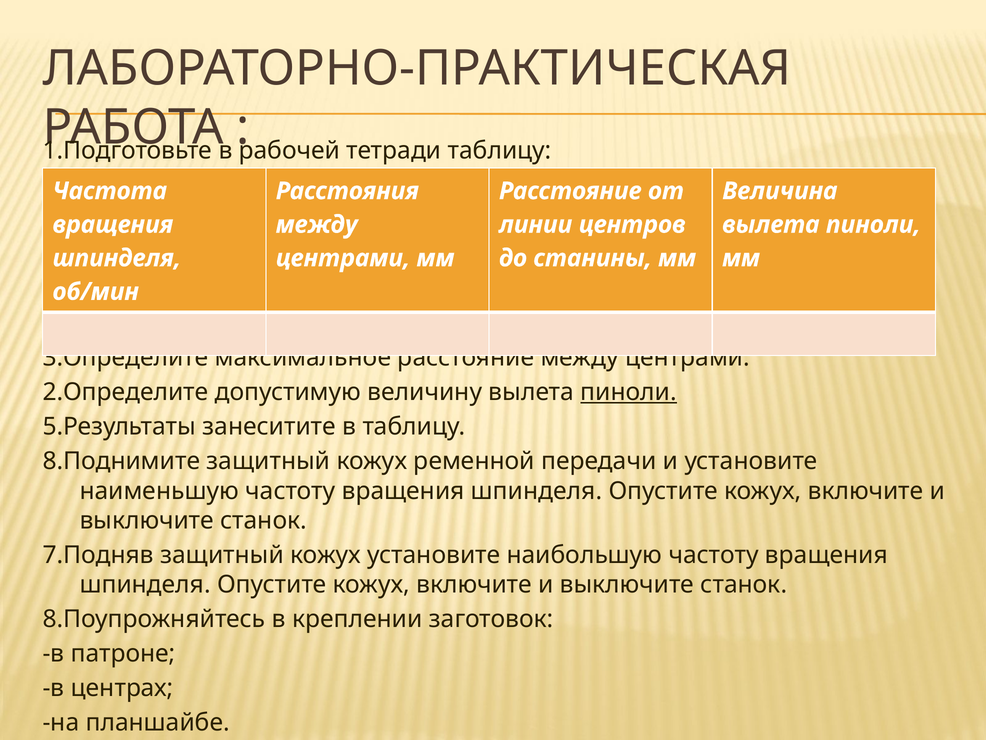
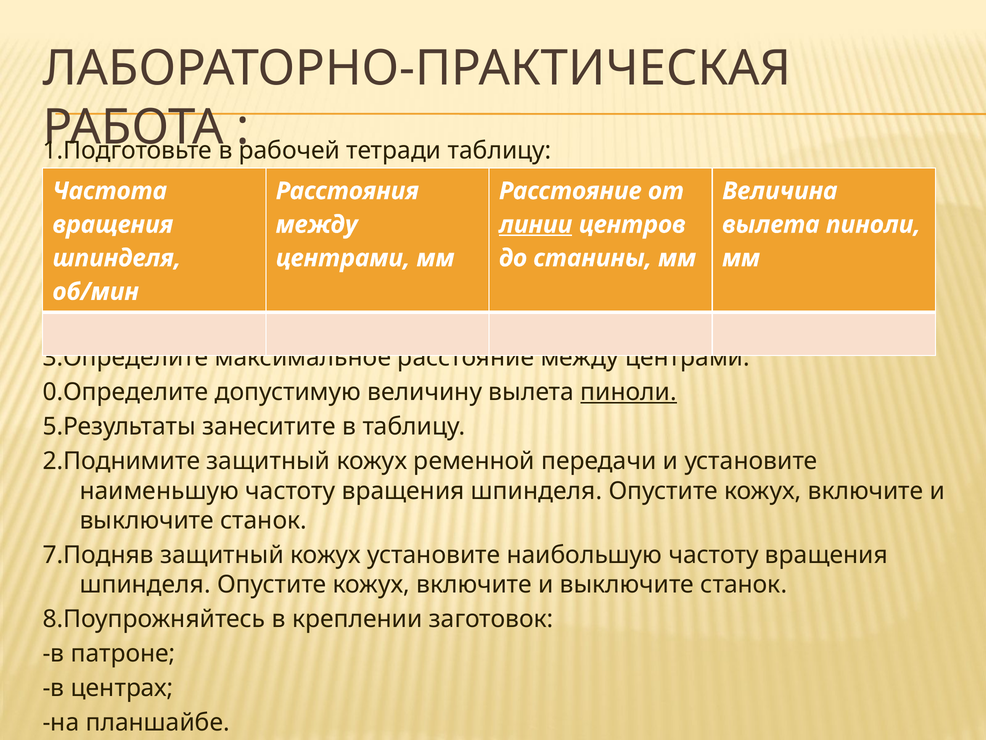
линии at (536, 224) underline: none -> present
2.Определите at (125, 392): 2.Определите -> 0.Определите
8.Поднимите: 8.Поднимите -> 2.Поднимите
